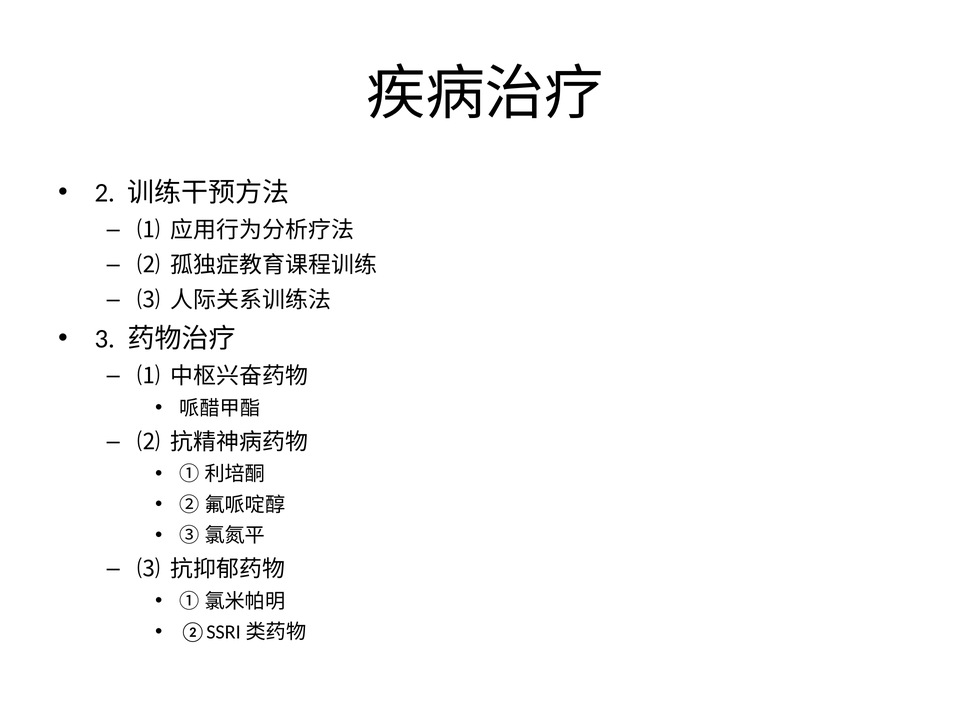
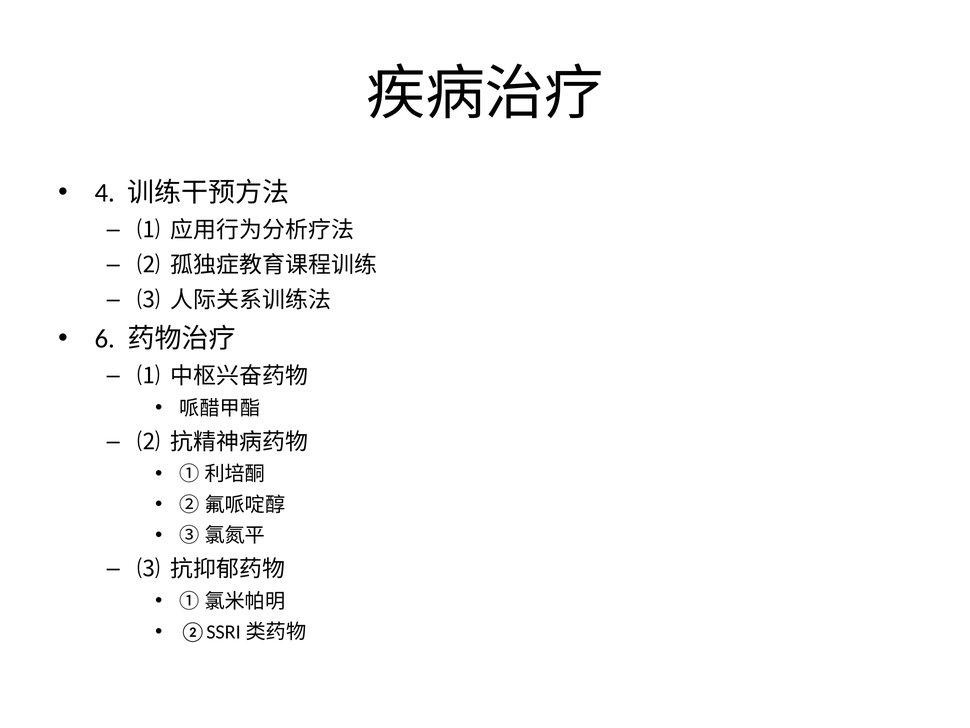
2: 2 -> 4
3: 3 -> 6
